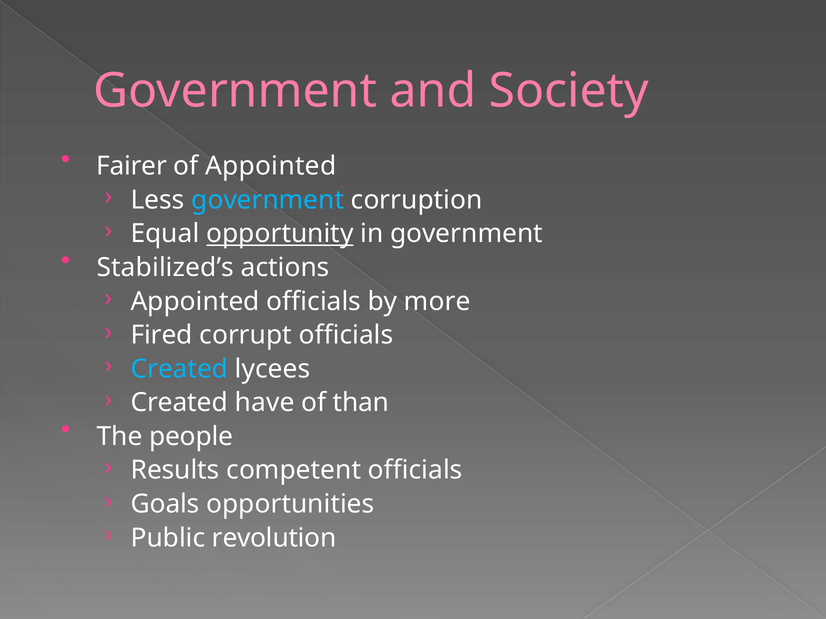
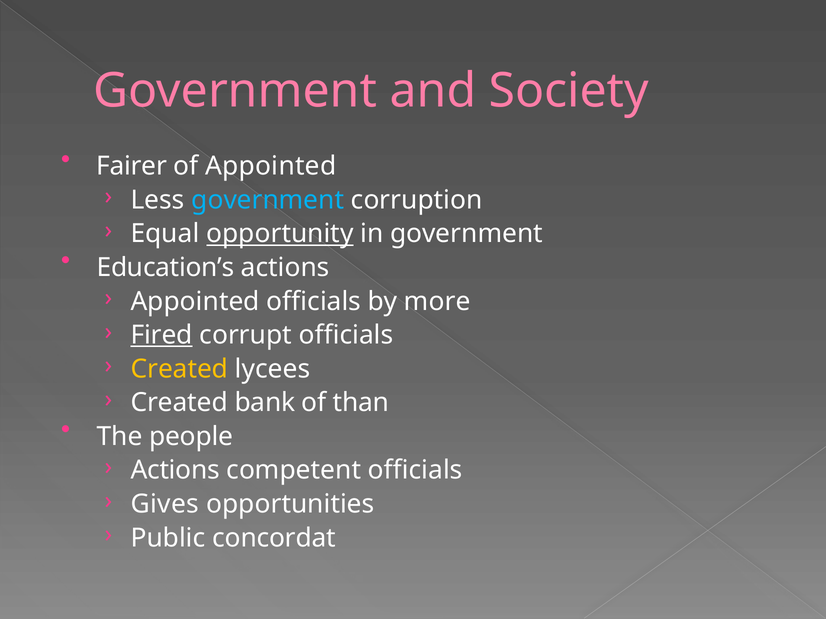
Stabilized’s: Stabilized’s -> Education’s
Fired underline: none -> present
Created at (179, 369) colour: light blue -> yellow
have: have -> bank
Results at (175, 471): Results -> Actions
Goals: Goals -> Gives
revolution: revolution -> concordat
